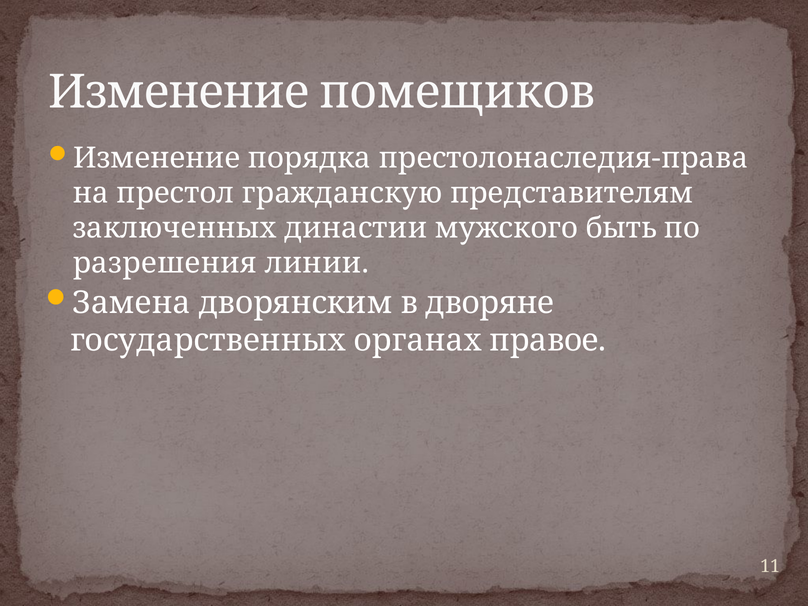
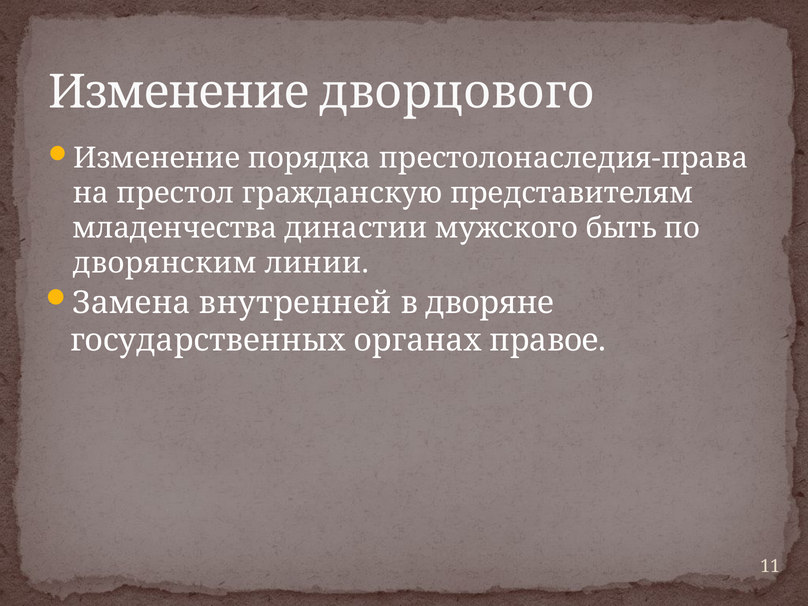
помещиков: помещиков -> дворцового
заключенных: заключенных -> младенчества
разрешения: разрешения -> дворянским
дворянским: дворянским -> внутренней
